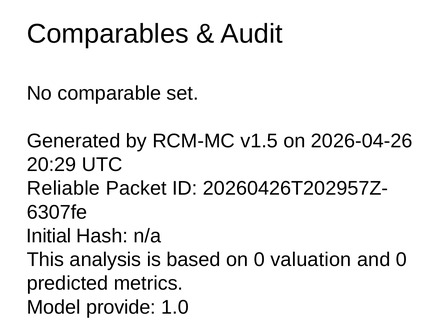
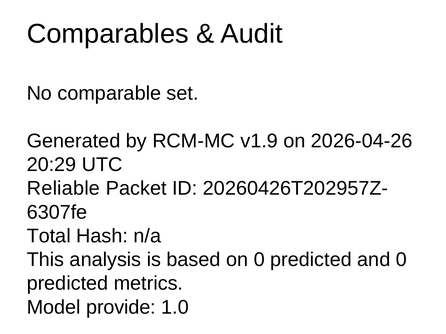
v1.5: v1.5 -> v1.9
Initial: Initial -> Total
on 0 valuation: valuation -> predicted
